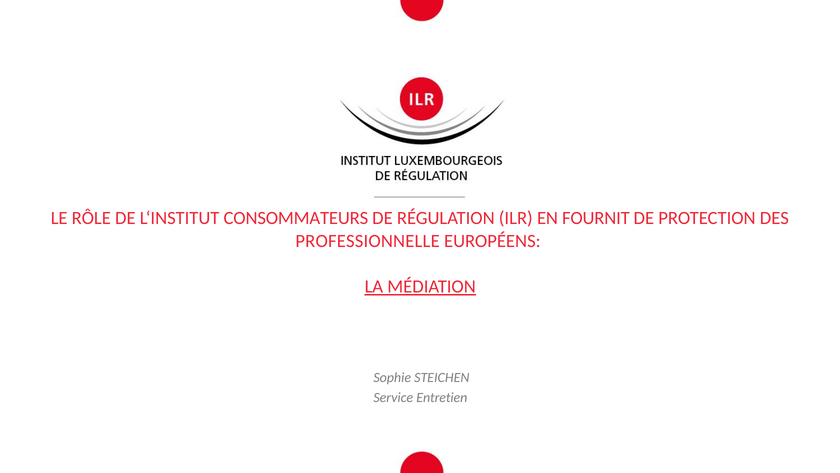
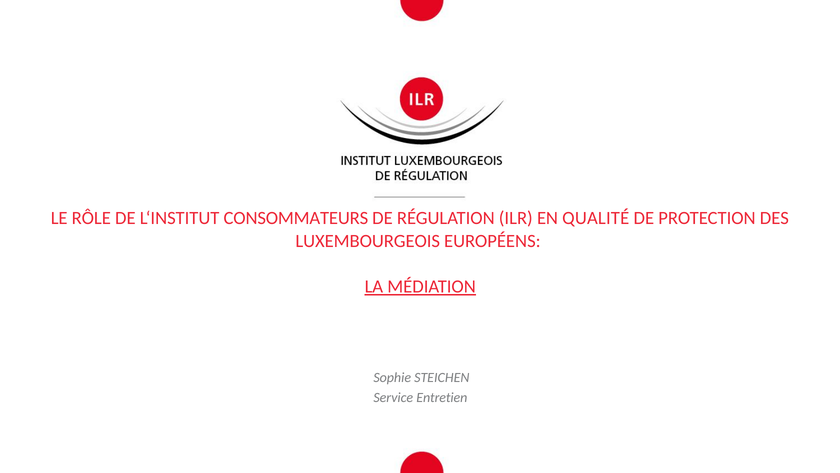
FOURNIT: FOURNIT -> QUALITÉ
PROFESSIONNELLE: PROFESSIONNELLE -> LUXEMBOURGEOIS
